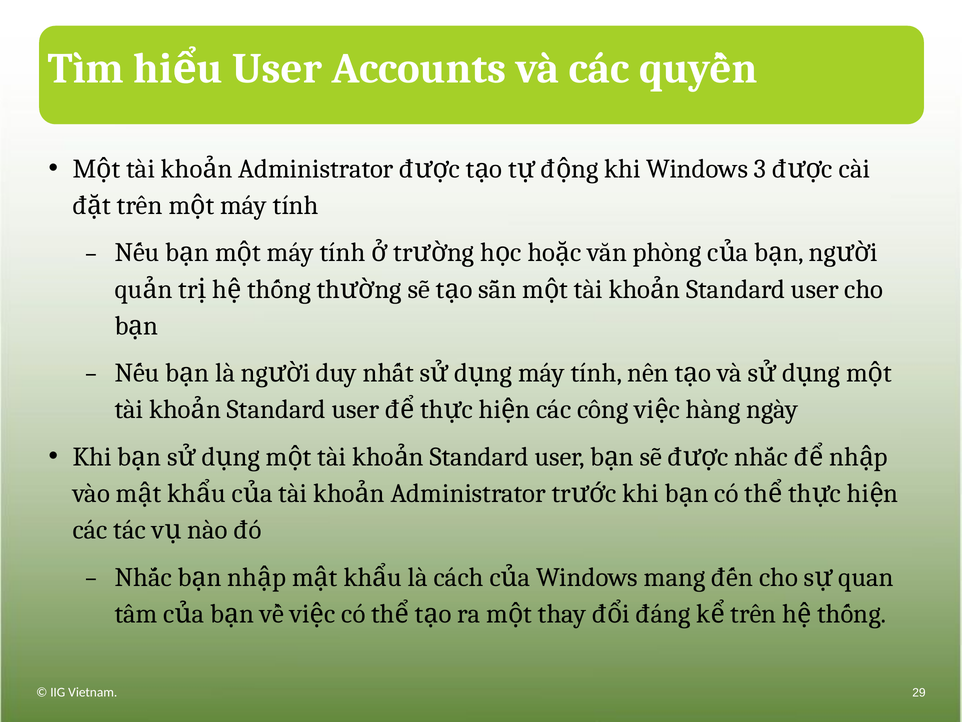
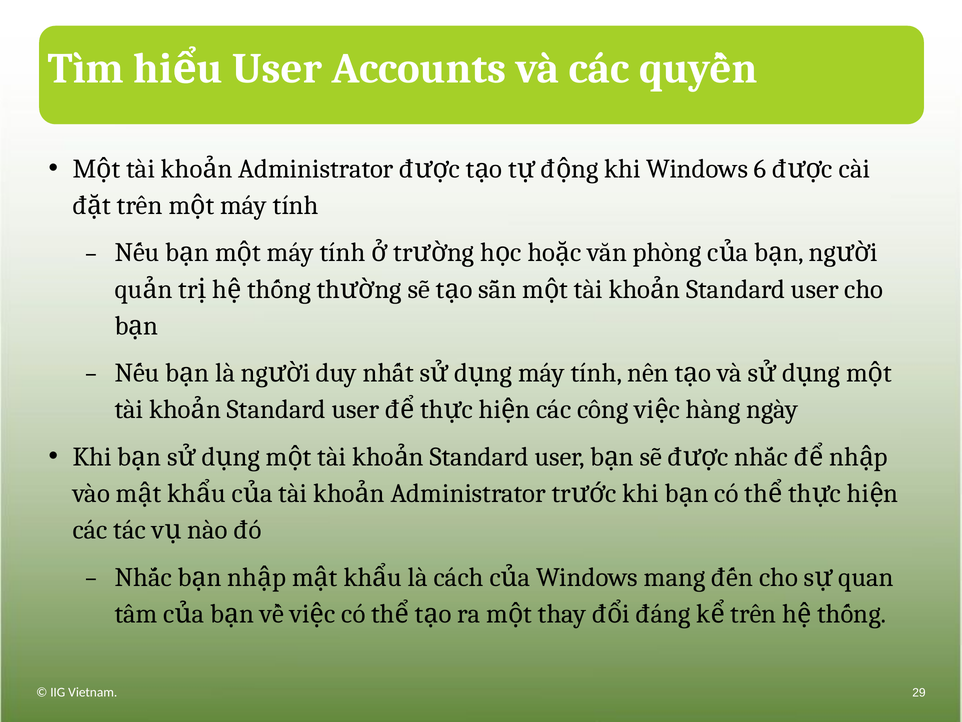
3: 3 -> 6
